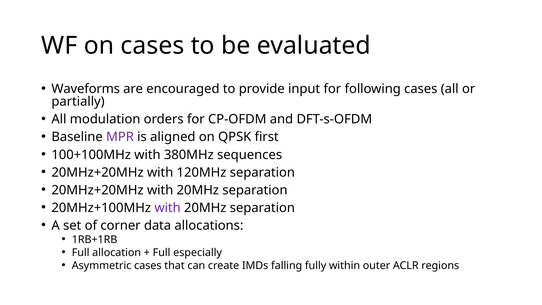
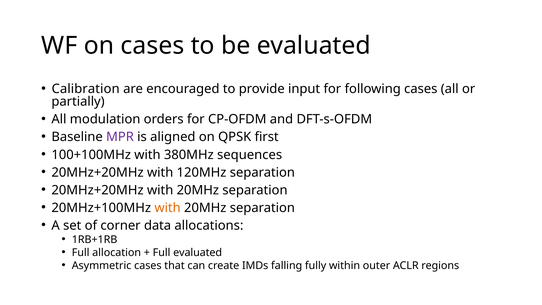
Waveforms: Waveforms -> Calibration
with at (168, 208) colour: purple -> orange
Full especially: especially -> evaluated
